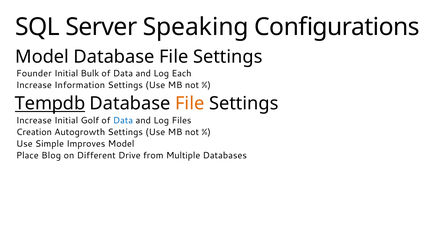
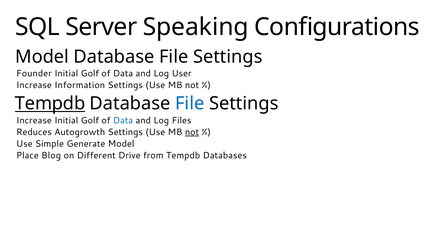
Bulk at (90, 73): Bulk -> Golf
Each: Each -> User
File at (190, 103) colour: orange -> blue
Creation: Creation -> Reduces
not at (192, 132) underline: none -> present
Improves: Improves -> Generate
from Multiple: Multiple -> Tempdb
